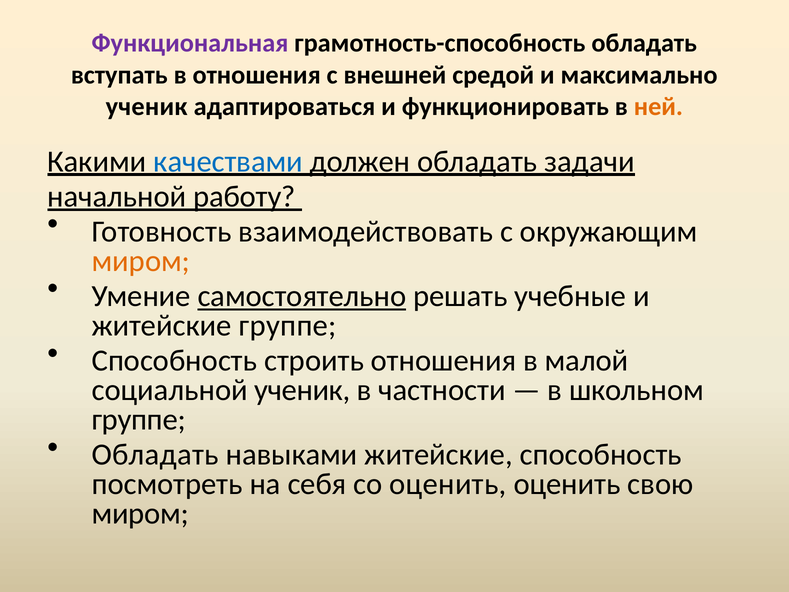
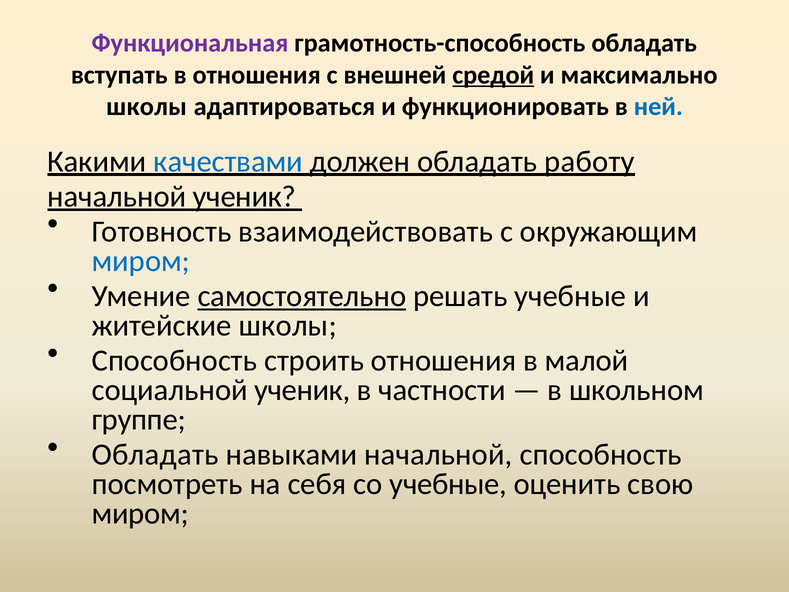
средой underline: none -> present
ученик at (147, 106): ученик -> школы
ней colour: orange -> blue
задачи: задачи -> работу
начальной работу: работу -> ученик
миром at (141, 261) colour: orange -> blue
житейские группе: группе -> школы
навыками житейские: житейские -> начальной
со оценить: оценить -> учебные
